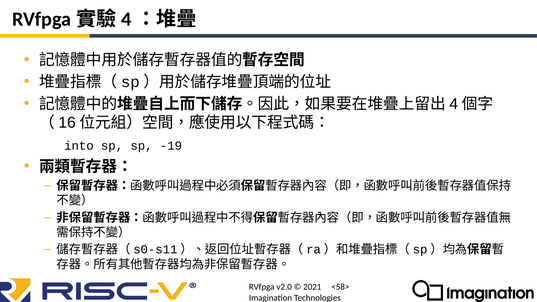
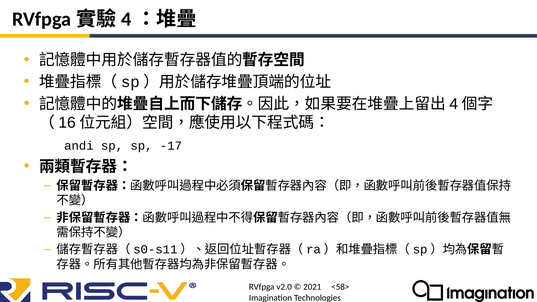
into: into -> andi
-19: -19 -> -17
